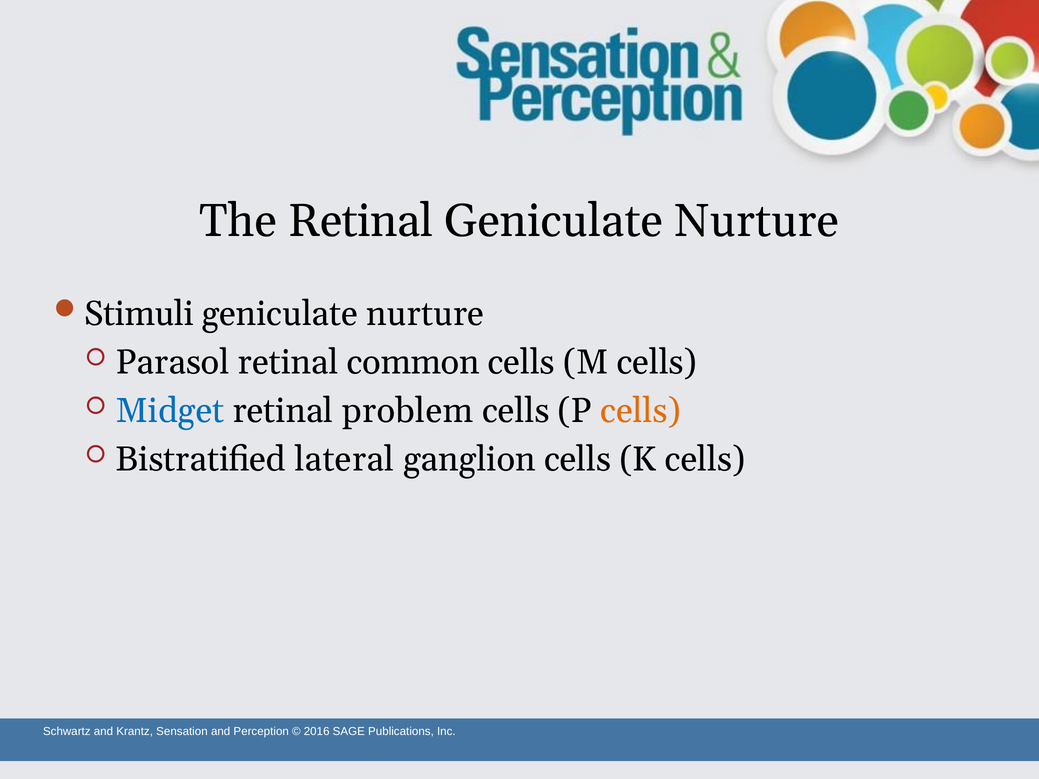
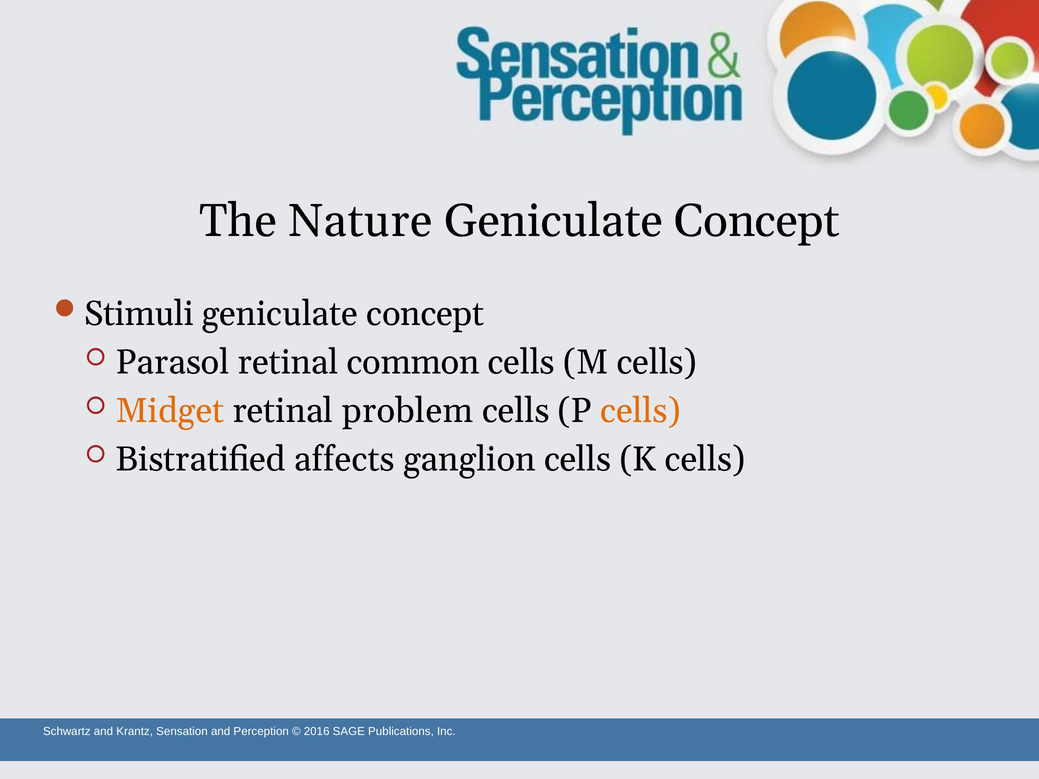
The Retinal: Retinal -> Nature
Nurture at (757, 221): Nurture -> Concept
nurture at (425, 314): nurture -> concept
Midget colour: blue -> orange
lateral: lateral -> affects
